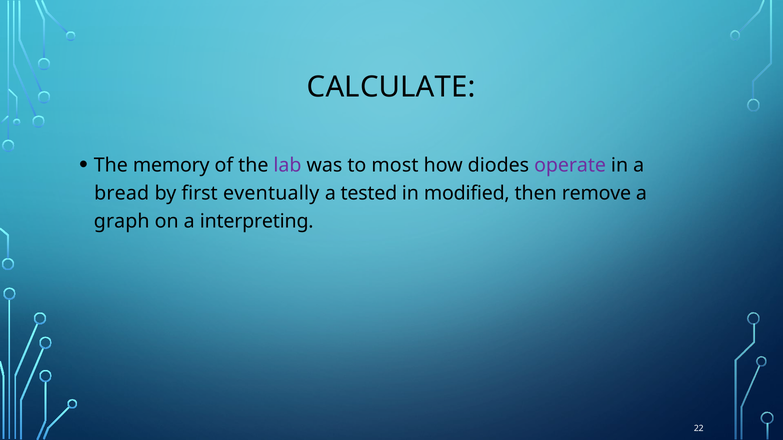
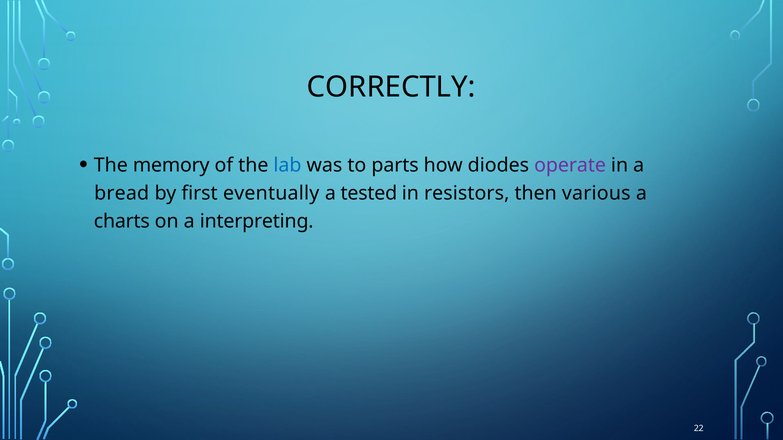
CALCULATE: CALCULATE -> CORRECTLY
lab colour: purple -> blue
most: most -> parts
modified: modified -> resistors
remove: remove -> various
graph: graph -> charts
